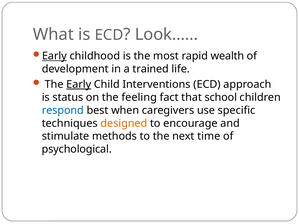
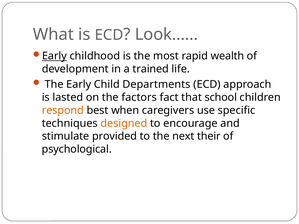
Early at (79, 84) underline: present -> none
Interventions: Interventions -> Departments
status: status -> lasted
feeling: feeling -> factors
respond colour: blue -> orange
methods: methods -> provided
time: time -> their
